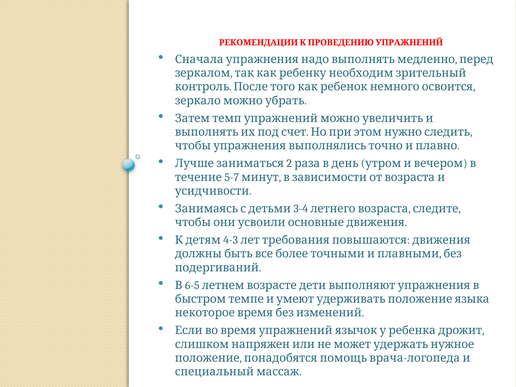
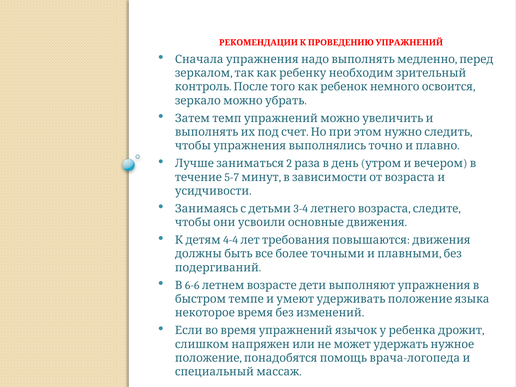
4-3: 4-3 -> 4-4
6-5: 6-5 -> 6-6
